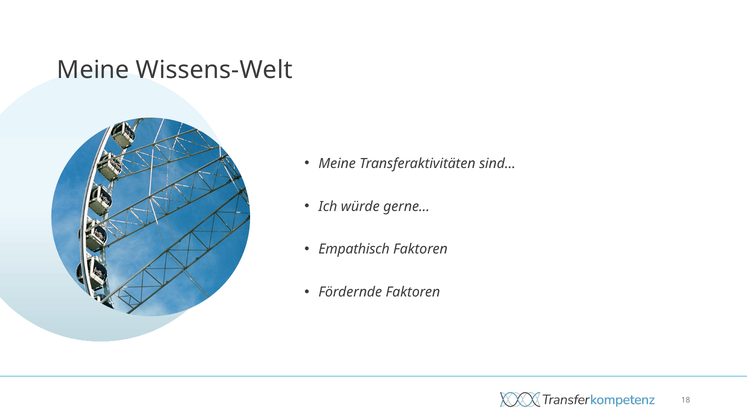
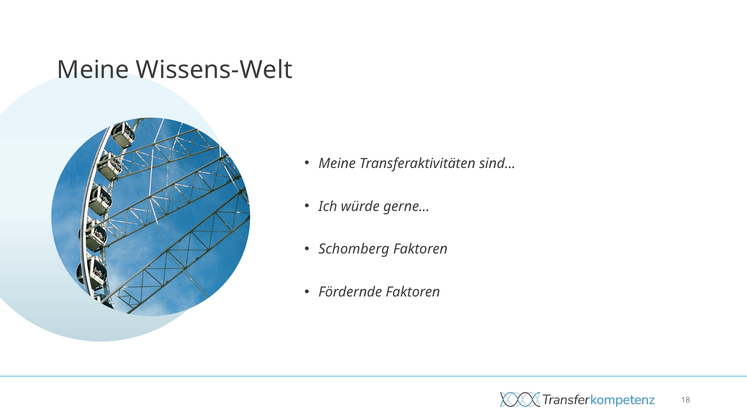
Empathisch: Empathisch -> Schomberg
